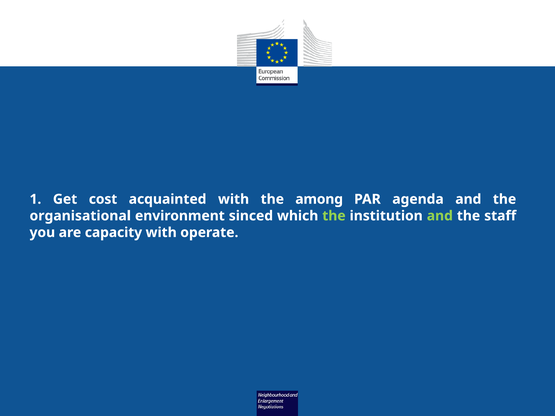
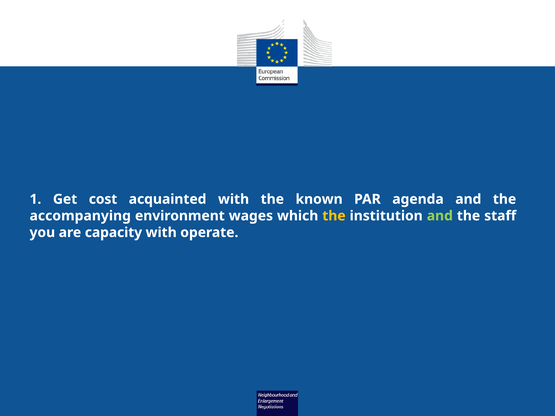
among: among -> known
organisational: organisational -> accompanying
sinced: sinced -> wages
the at (334, 216) colour: light green -> yellow
